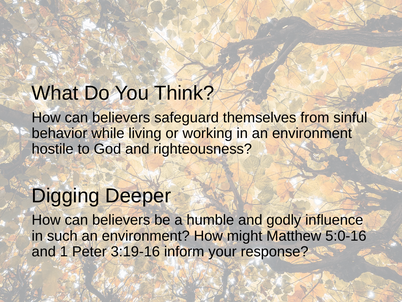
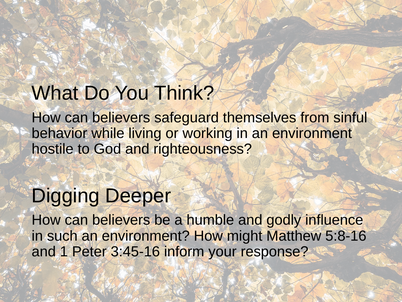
5:0-16: 5:0-16 -> 5:8-16
3:19-16: 3:19-16 -> 3:45-16
